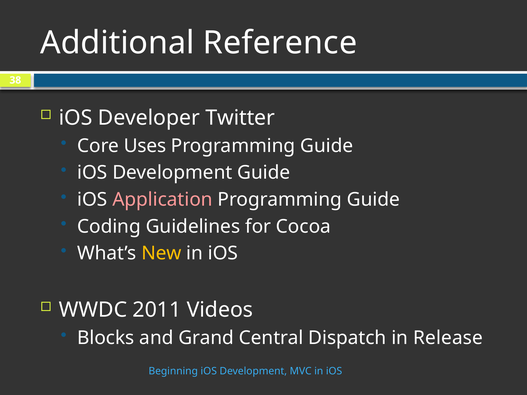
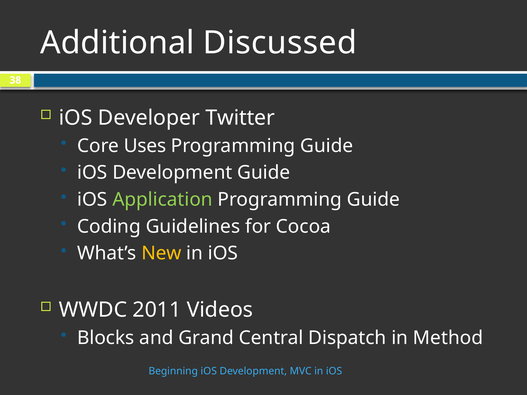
Reference: Reference -> Discussed
Application colour: pink -> light green
Release: Release -> Method
